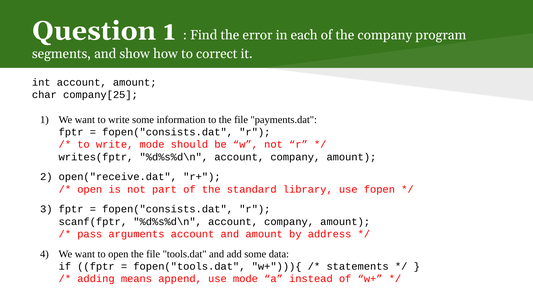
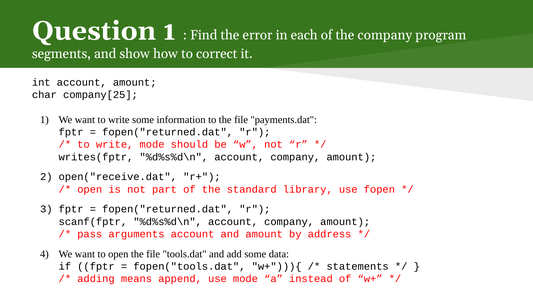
fopen("consists.dat at (168, 132): fopen("consists.dat -> fopen("returned.dat
fopen("consists.dat at (168, 209): fopen("consists.dat -> fopen("returned.dat
